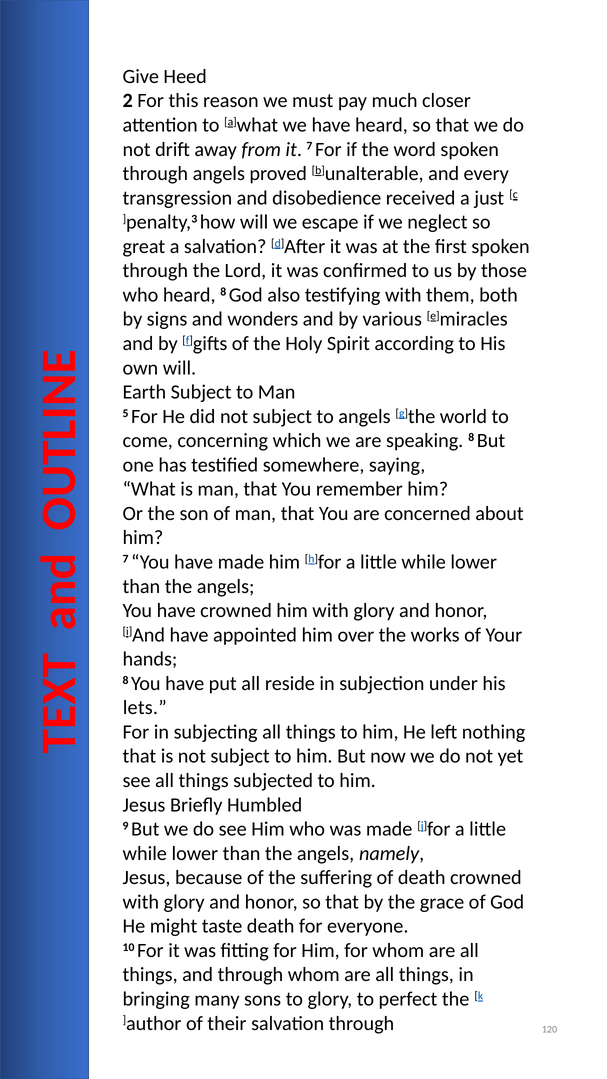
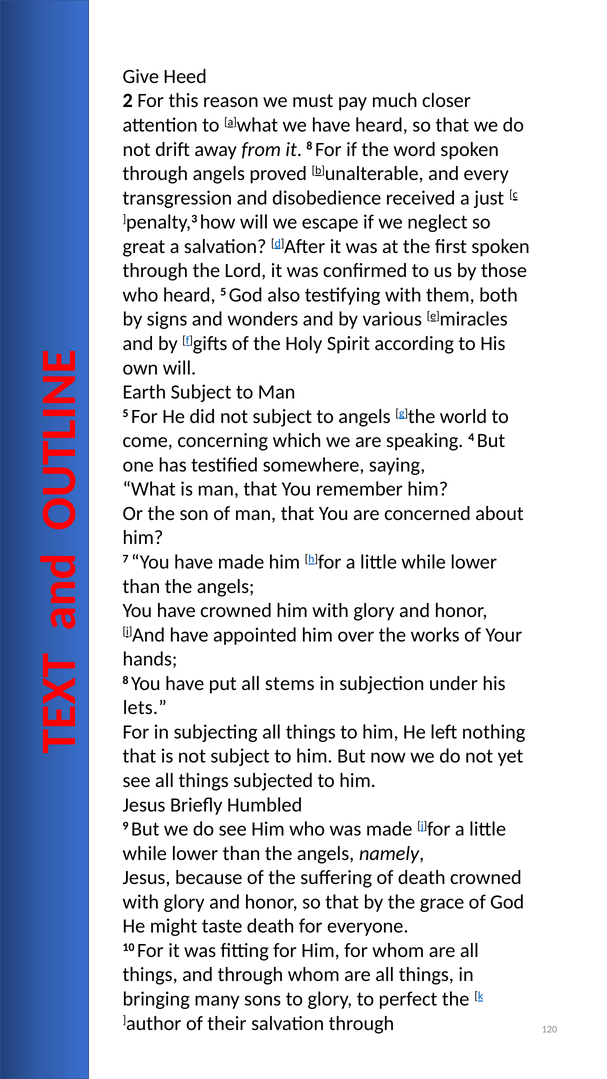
it 7: 7 -> 8
heard 8: 8 -> 5
speaking 8: 8 -> 4
reside: reside -> stems
